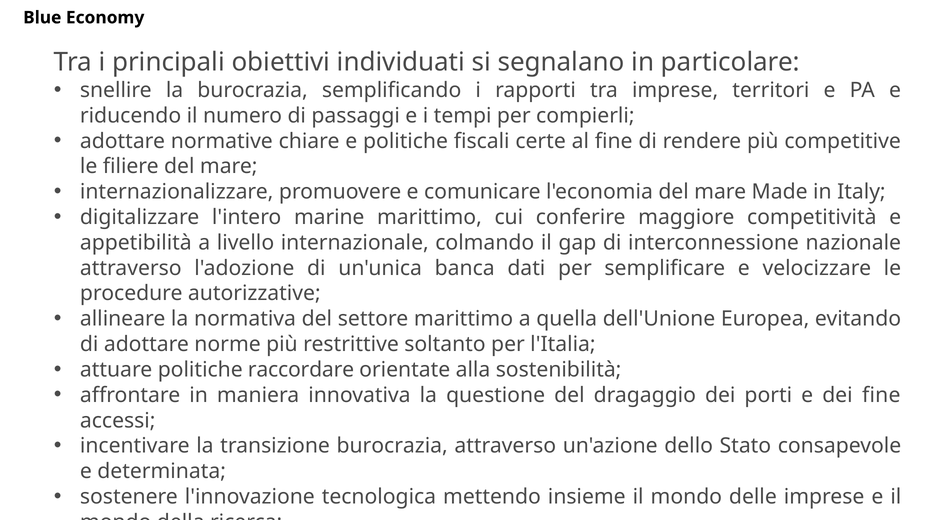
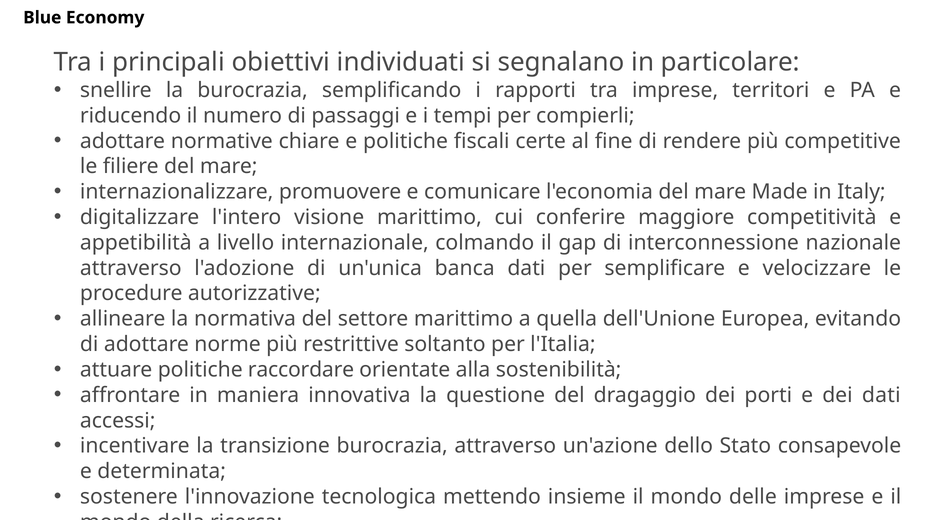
marine: marine -> visione
dei fine: fine -> dati
